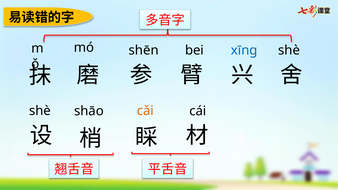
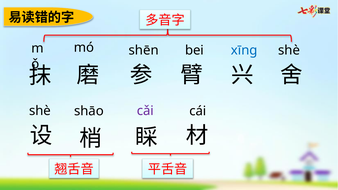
cǎi colour: orange -> purple
